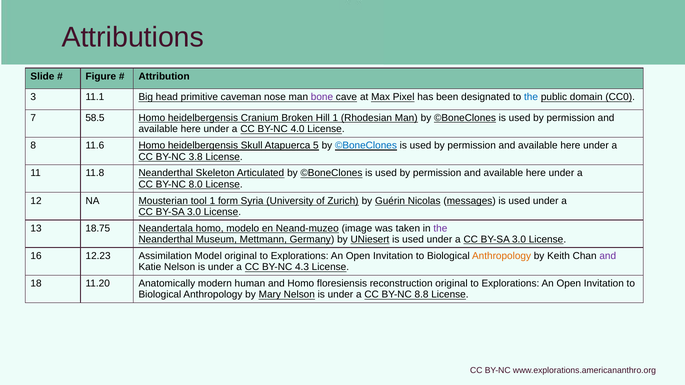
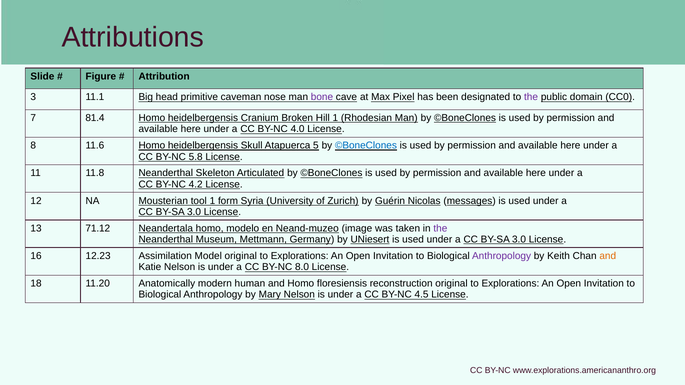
the at (531, 97) colour: blue -> purple
58.5: 58.5 -> 81.4
3.8: 3.8 -> 5.8
8.0: 8.0 -> 4.2
18.75: 18.75 -> 71.12
Anthropology at (502, 256) colour: orange -> purple
and at (608, 256) colour: purple -> orange
4.3: 4.3 -> 8.0
8.8: 8.8 -> 4.5
